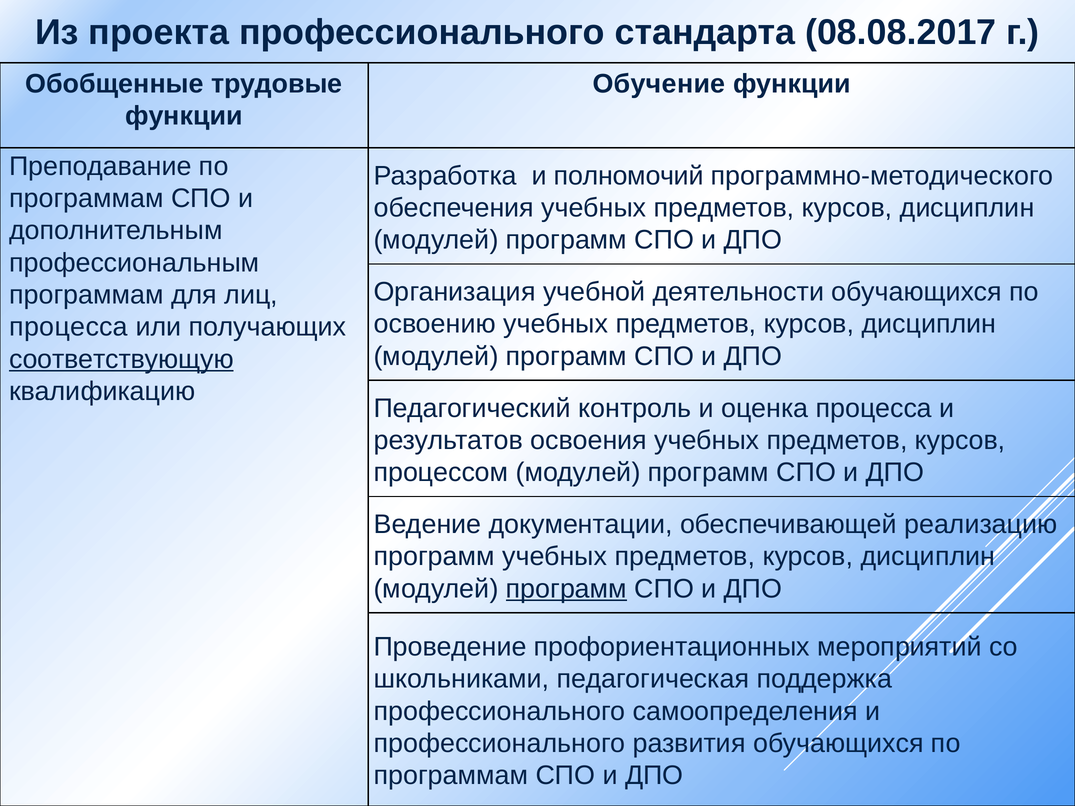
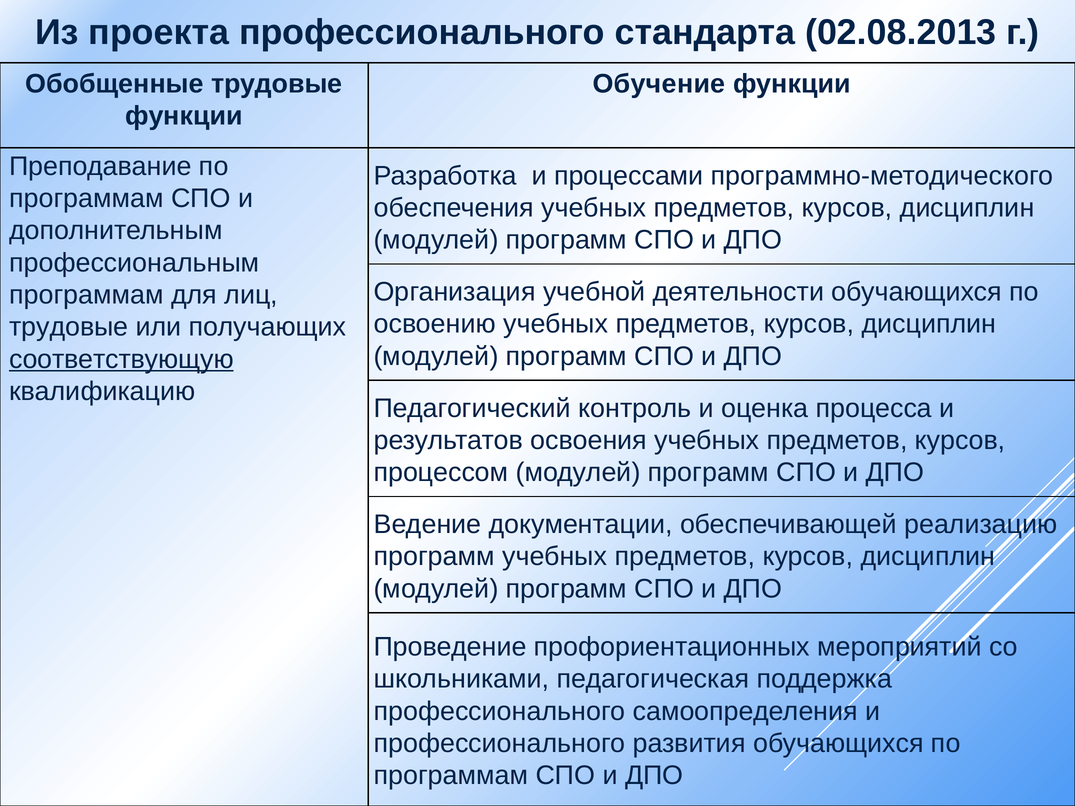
08.08.2017: 08.08.2017 -> 02.08.2013
полномочий: полномочий -> процессами
процесса at (69, 327): процесса -> трудовые
программ at (566, 589) underline: present -> none
